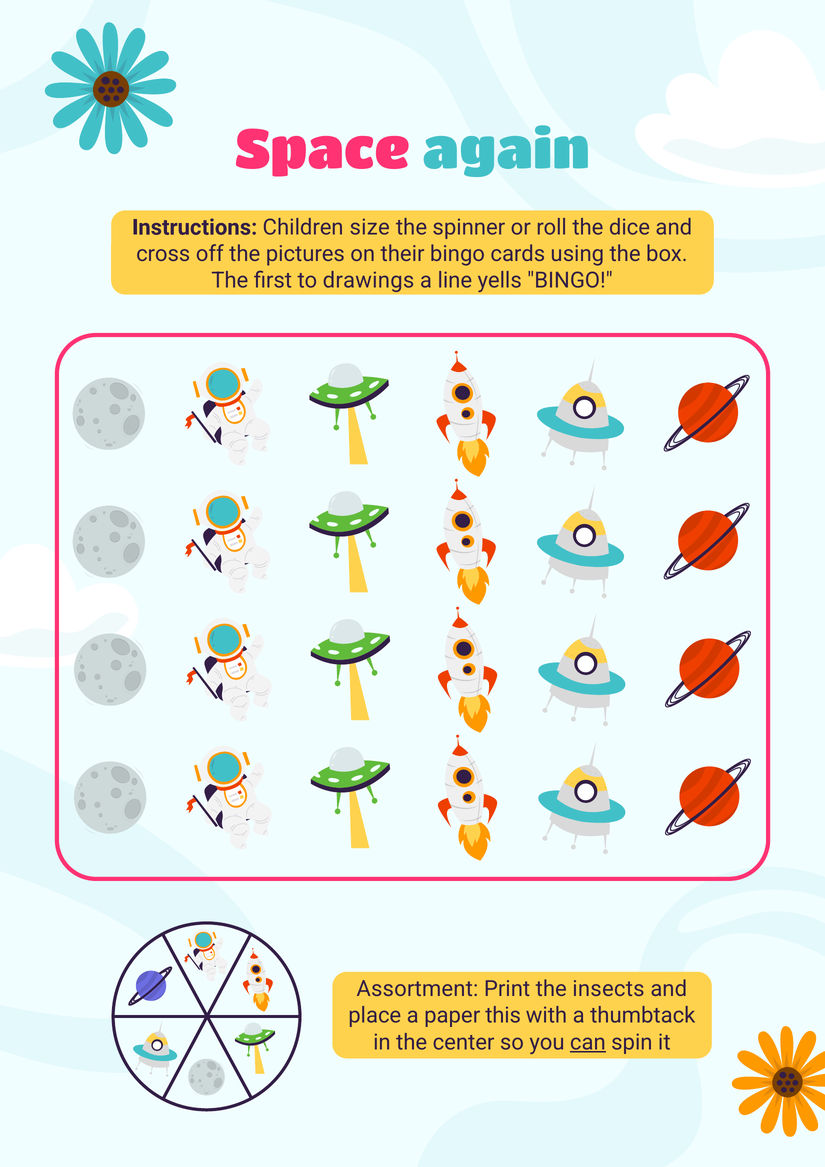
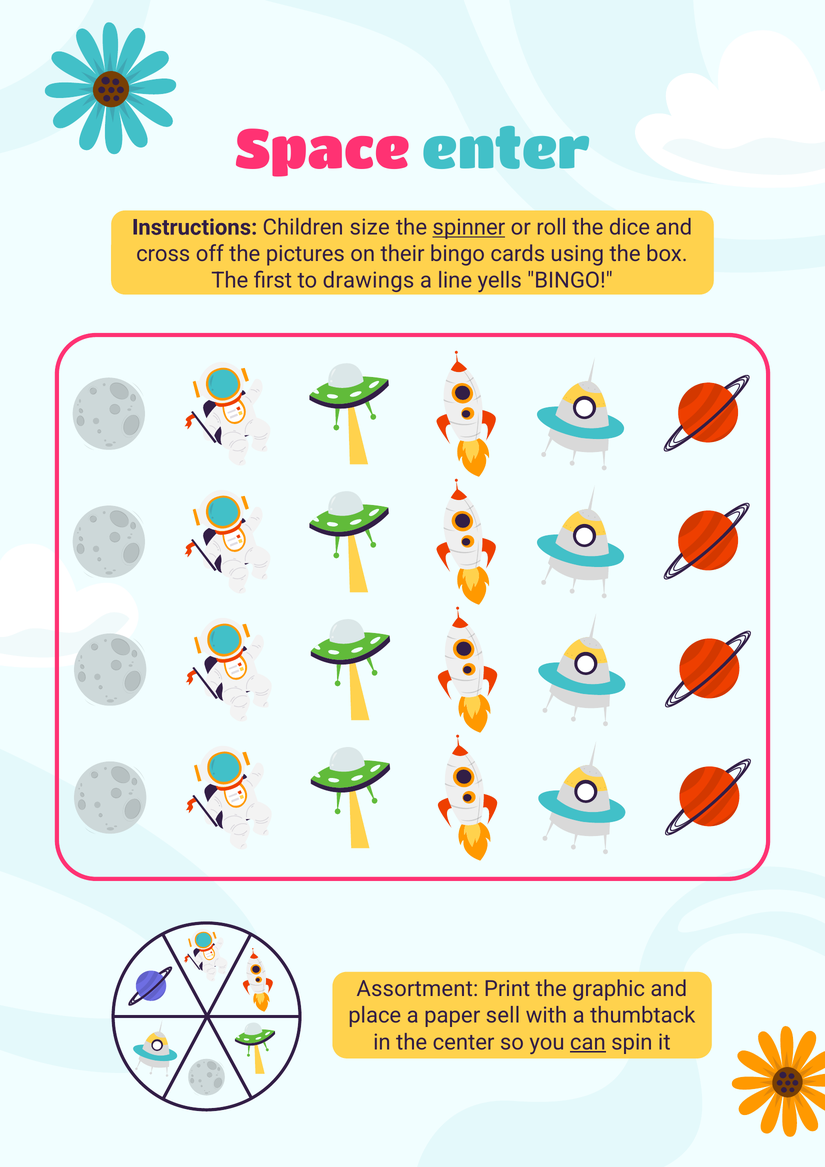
again: again -> enter
spinner underline: none -> present
insects: insects -> graphic
this: this -> sell
